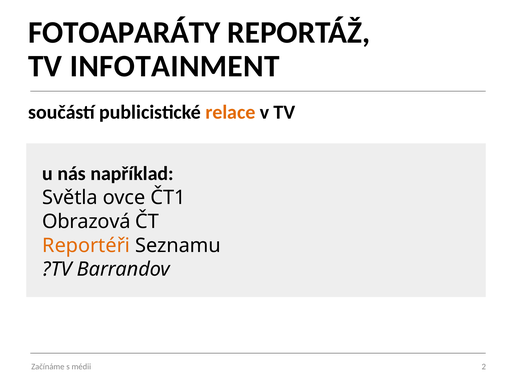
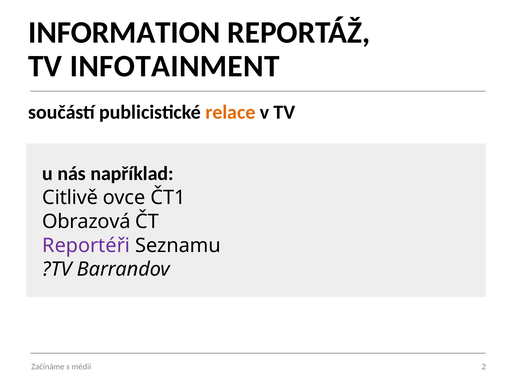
FOTOAPARÁTY: FOTOAPARÁTY -> INFORMATION
Světla: Světla -> Citlivě
Reportéři colour: orange -> purple
